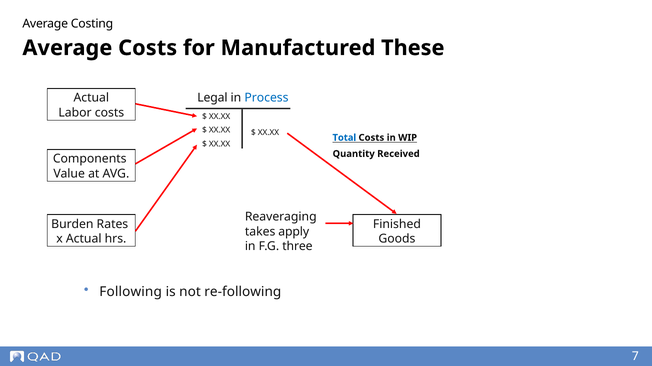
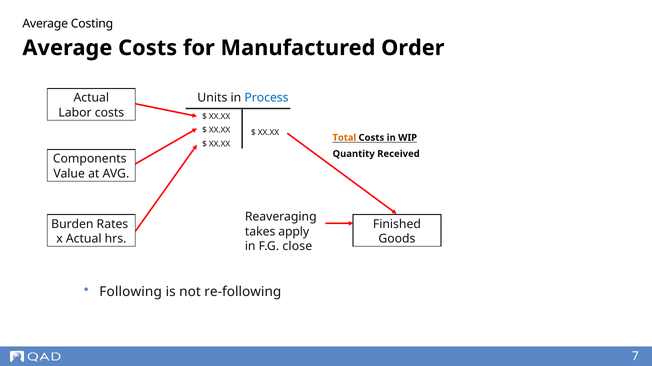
These: These -> Order
Legal: Legal -> Units
Total colour: blue -> orange
three: three -> close
